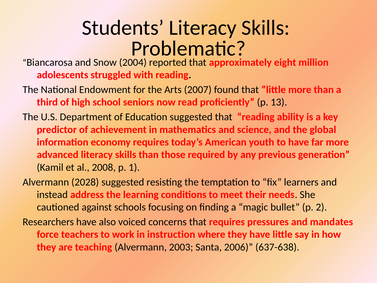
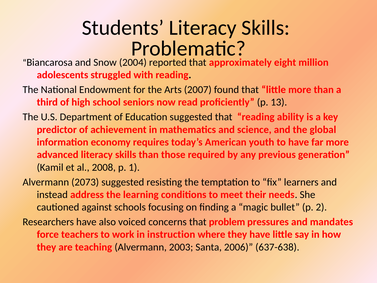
2028: 2028 -> 2073
that requires: requires -> problem
